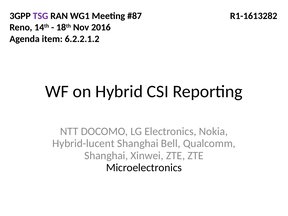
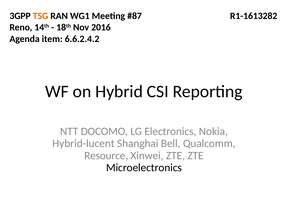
TSG colour: purple -> orange
6.2.2.1.2: 6.2.2.1.2 -> 6.6.2.4.2
Shanghai at (106, 156): Shanghai -> Resource
